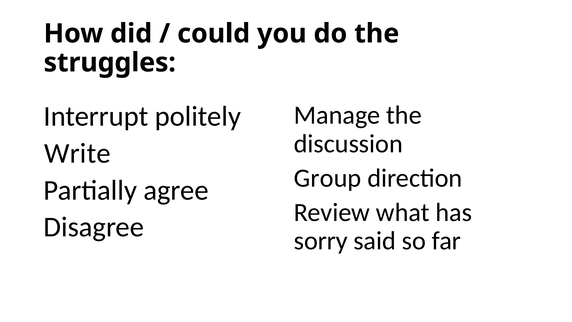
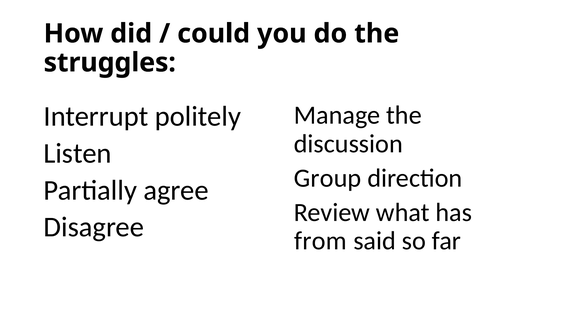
Write: Write -> Listen
sorry: sorry -> from
